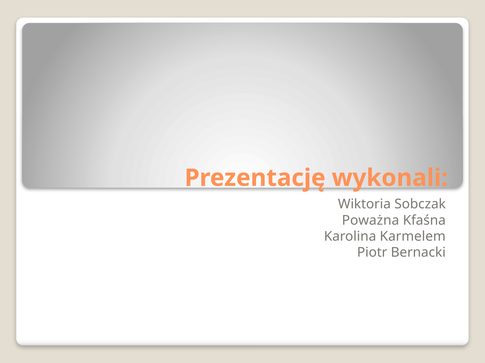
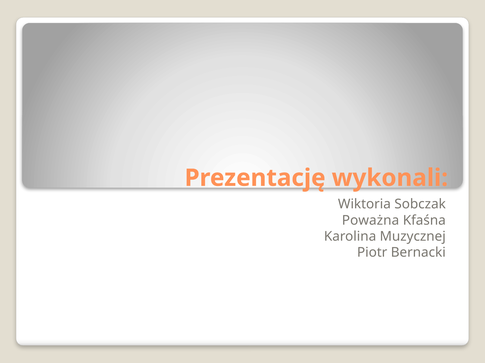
Karmelem: Karmelem -> Muzycznej
